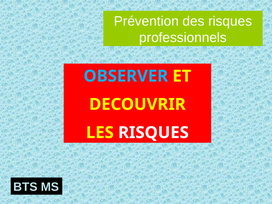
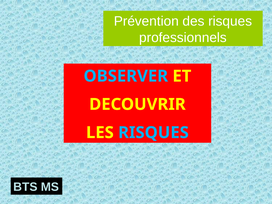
RISQUES at (153, 133) colour: white -> light blue
